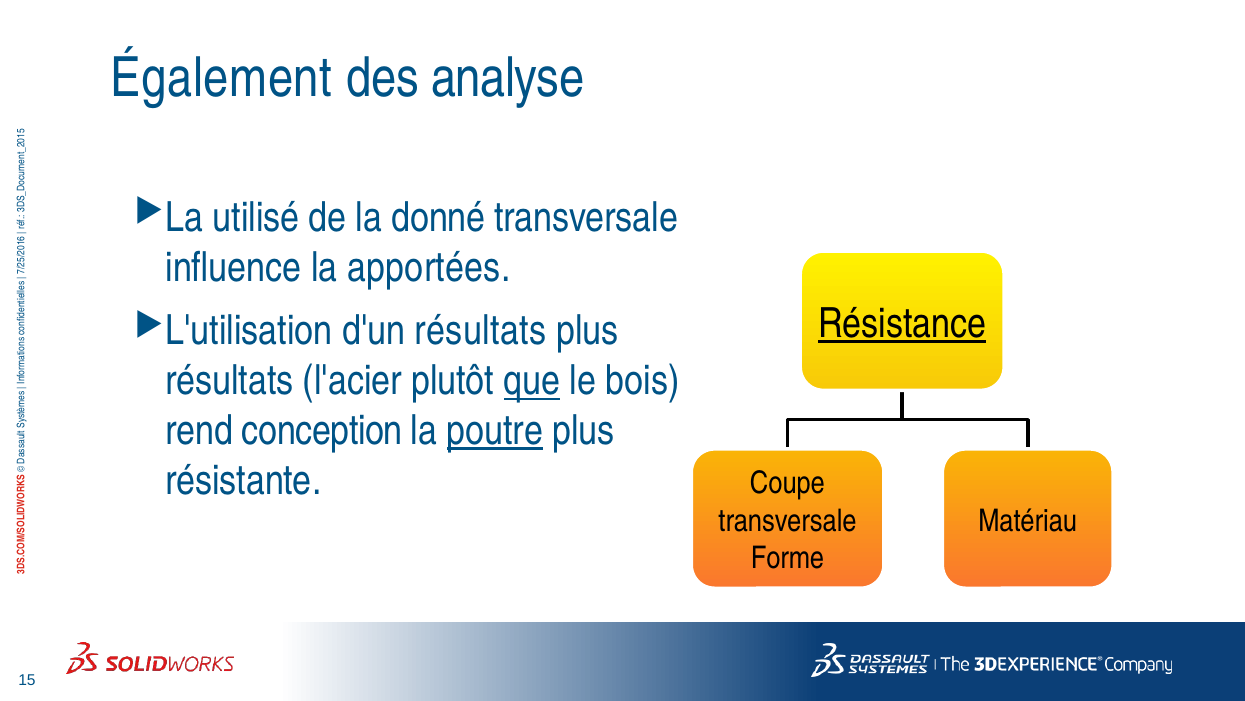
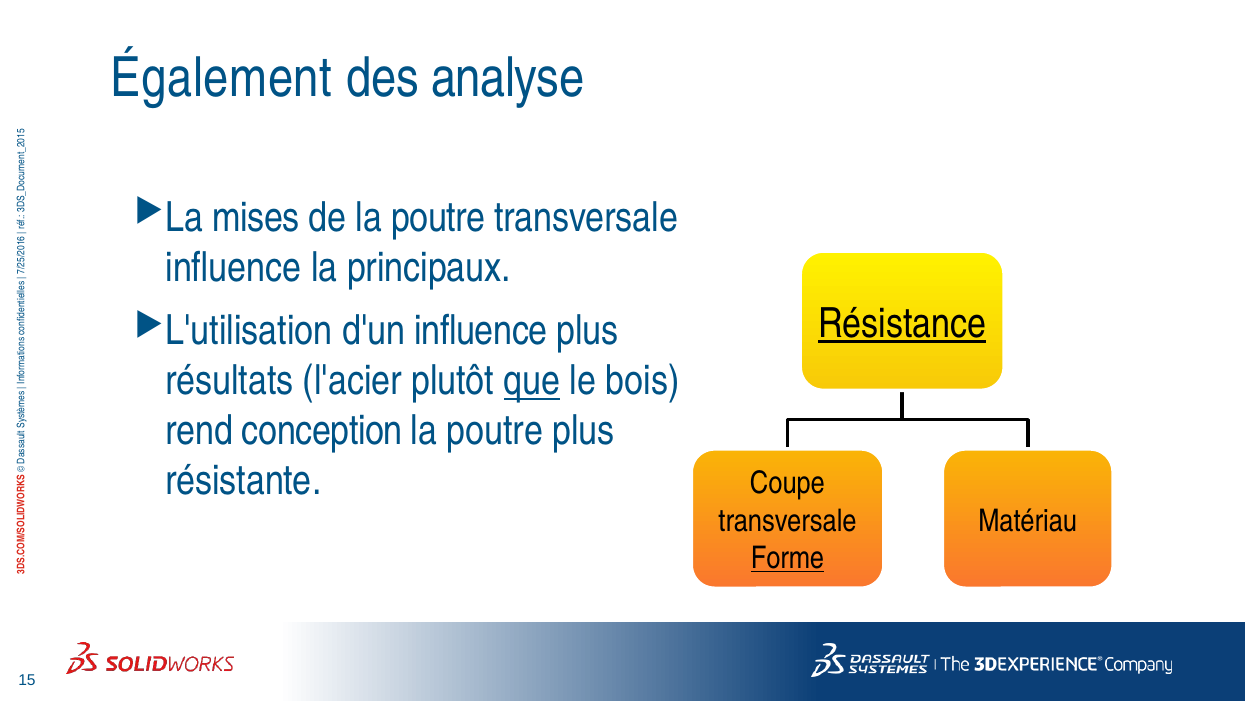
utilisé: utilisé -> mises
de la donné: donné -> poutre
apportées: apportées -> principaux
d'un résultats: résultats -> influence
poutre at (495, 430) underline: present -> none
Forme underline: none -> present
